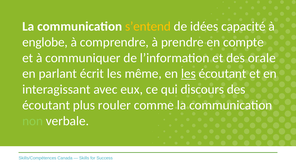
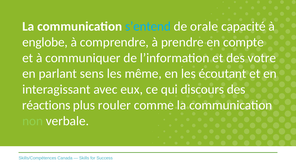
s’entend colour: yellow -> light blue
idées: idées -> orale
orale: orale -> votre
écrit: écrit -> sens
les at (188, 74) underline: present -> none
écoutant at (46, 105): écoutant -> réactions
